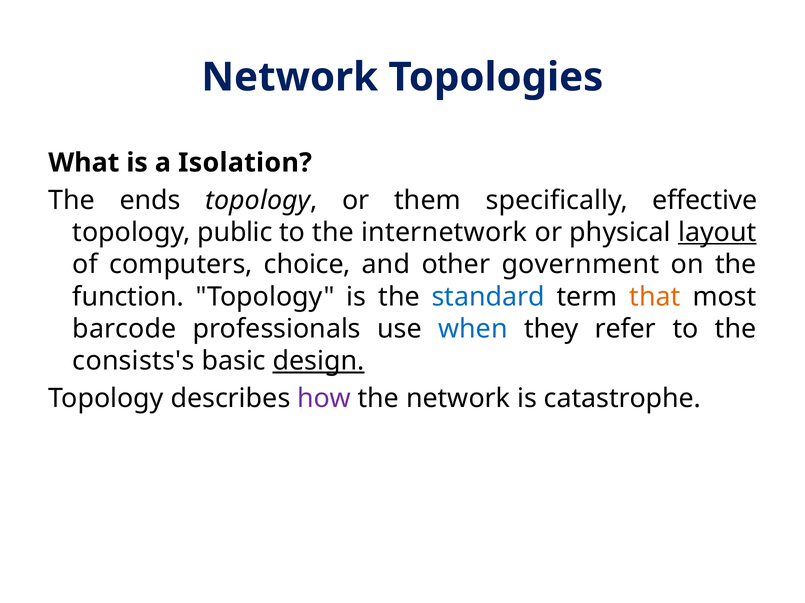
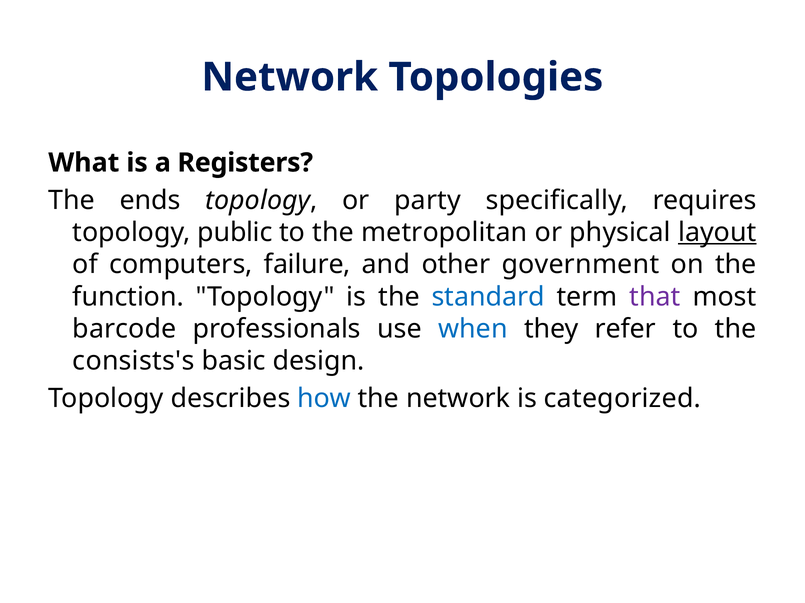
Isolation: Isolation -> Registers
them: them -> party
effective: effective -> requires
internetwork: internetwork -> metropolitan
choice: choice -> failure
that colour: orange -> purple
design underline: present -> none
how colour: purple -> blue
catastrophe: catastrophe -> categorized
